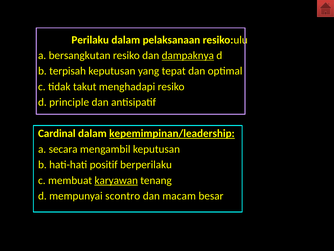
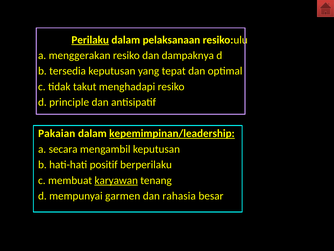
Perilaku underline: none -> present
bersangkutan: bersangkutan -> menggerakan
dampaknya underline: present -> none
terpisah: terpisah -> tersedia
Cardinal: Cardinal -> Pakaian
scontro: scontro -> garmen
macam: macam -> rahasia
